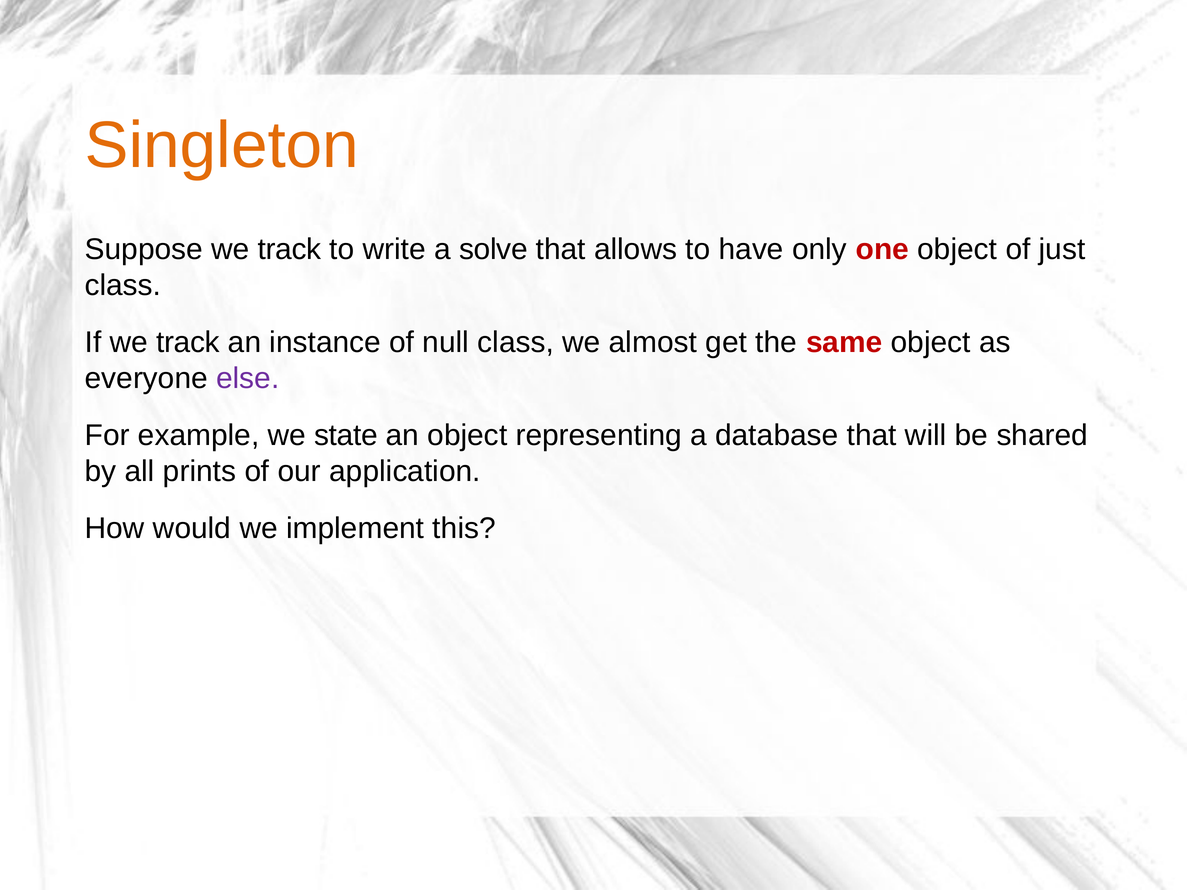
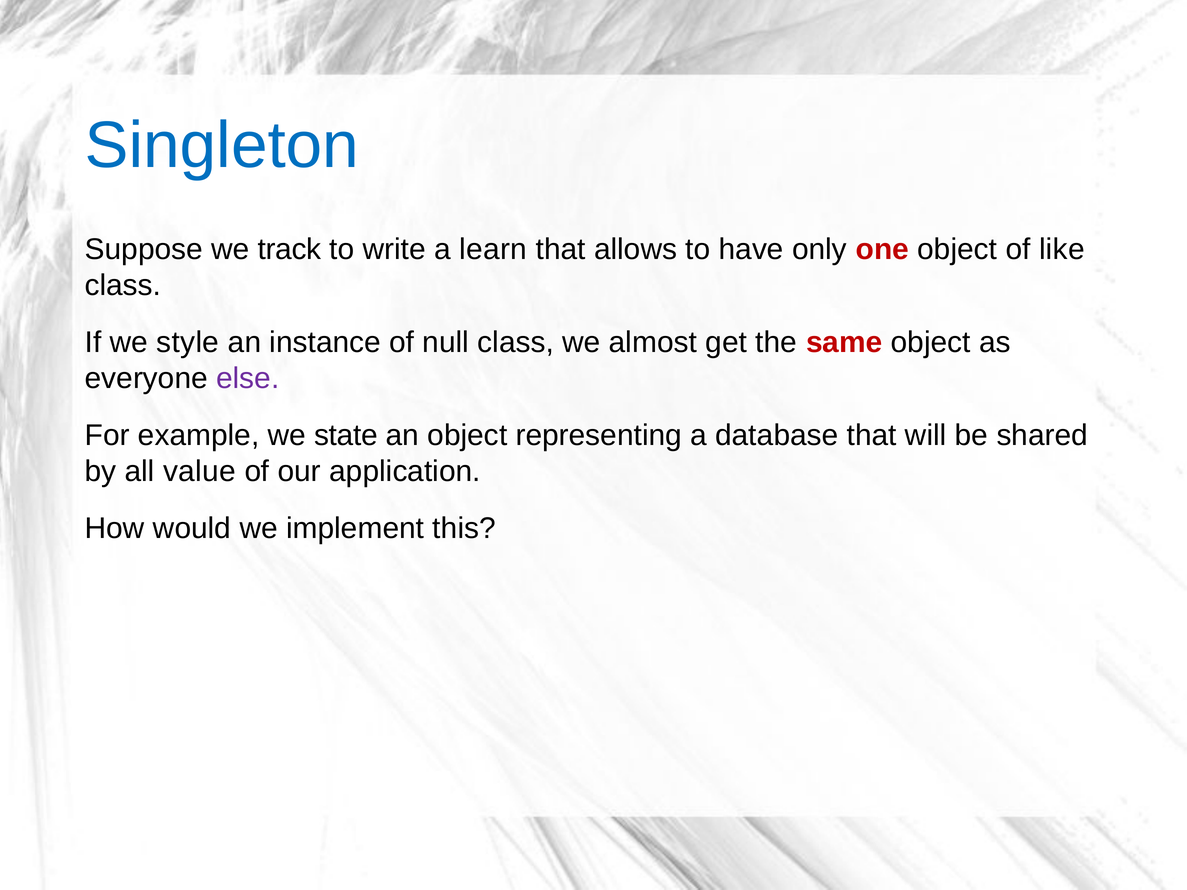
Singleton colour: orange -> blue
solve: solve -> learn
just: just -> like
If we track: track -> style
prints: prints -> value
